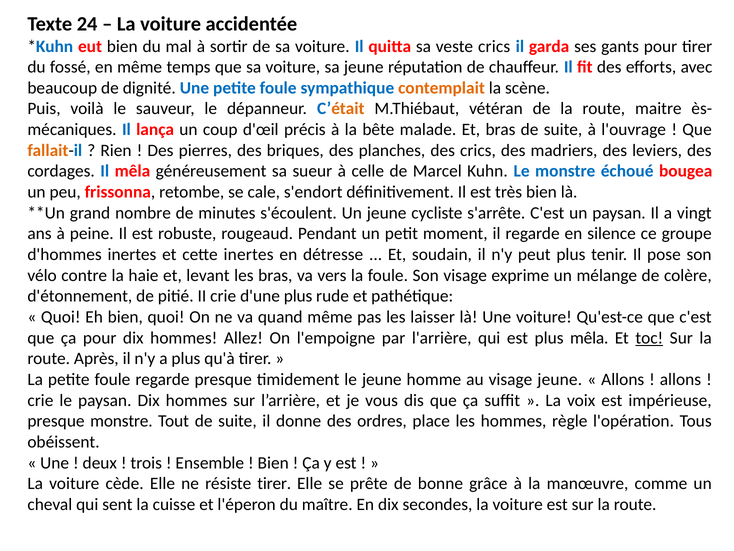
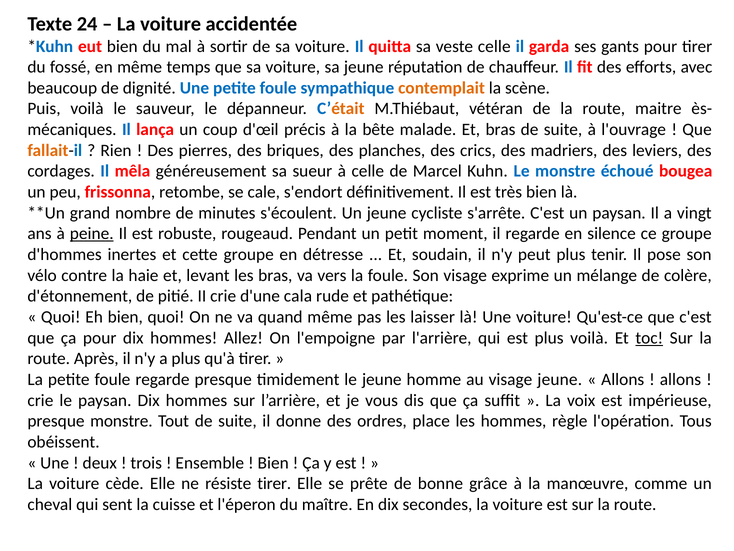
veste crics: crics -> celle
peine underline: none -> present
cette inertes: inertes -> groupe
d'une plus: plus -> cala
plus mêla: mêla -> voilà
